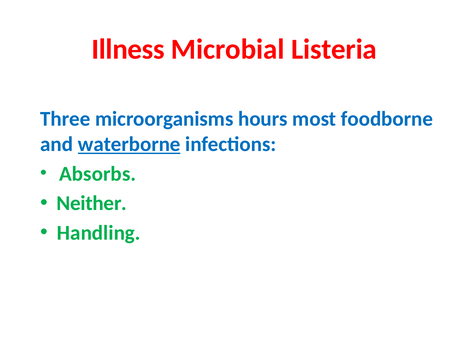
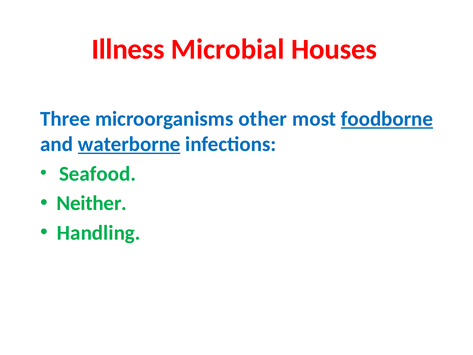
Listeria: Listeria -> Houses
hours: hours -> other
foodborne underline: none -> present
Absorbs: Absorbs -> Seafood
